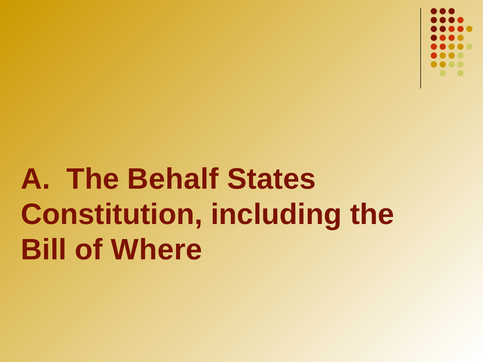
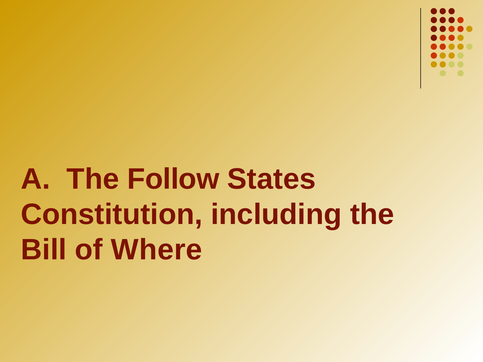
Behalf: Behalf -> Follow
